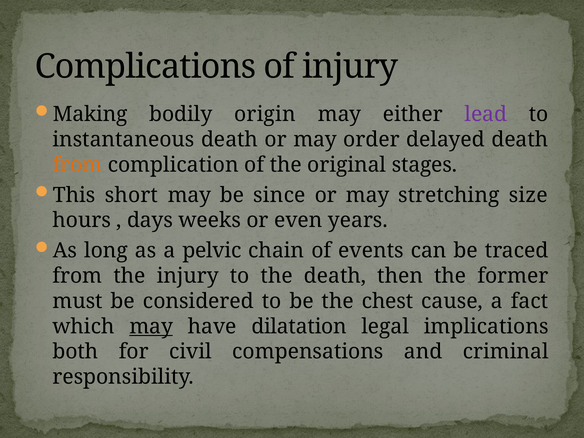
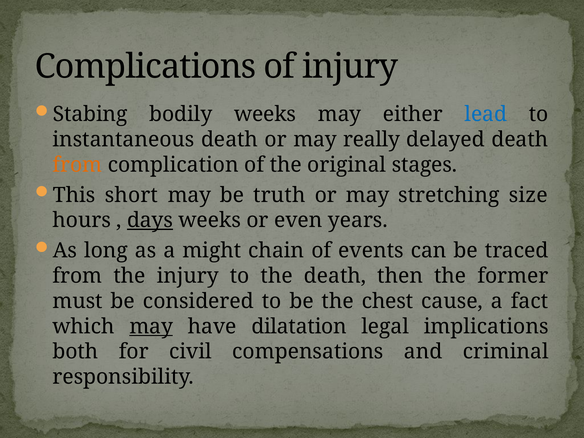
Making: Making -> Stabing
bodily origin: origin -> weeks
lead colour: purple -> blue
order: order -> really
since: since -> truth
days underline: none -> present
pelvic: pelvic -> might
